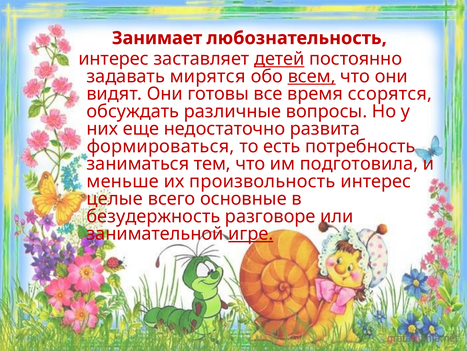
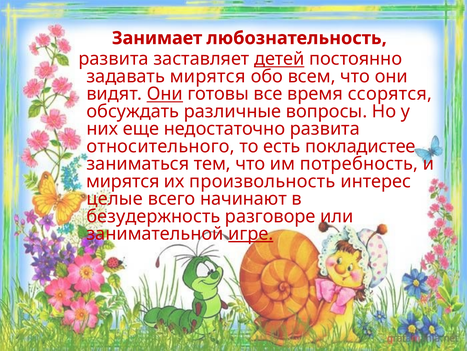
интерес at (114, 59): интерес -> развита
всем underline: present -> none
Они at (165, 94) underline: none -> present
формироваться: формироваться -> относительного
потребность: потребность -> покладистее
подготовила: подготовила -> потребность
меньше at (123, 181): меньше -> мирятся
основные: основные -> начинают
